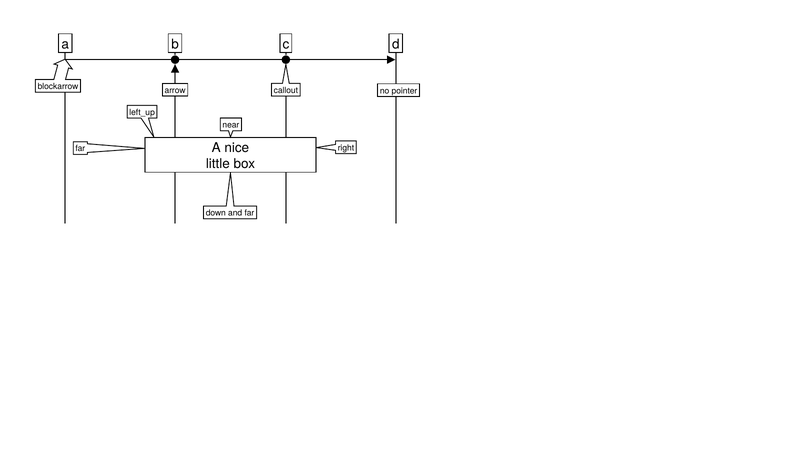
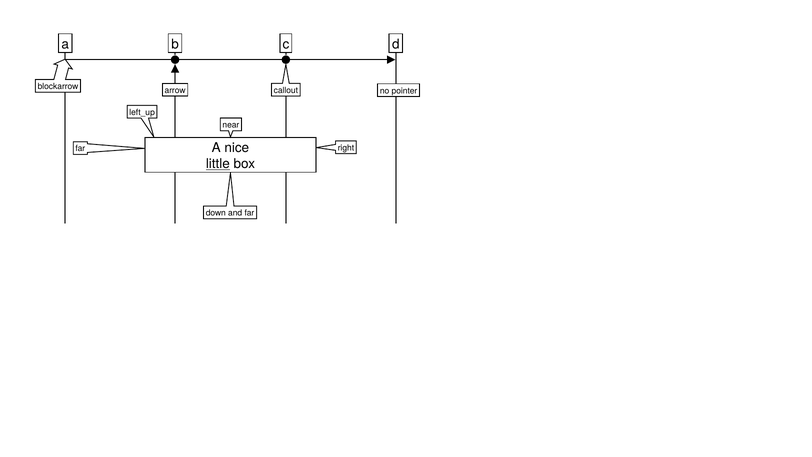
little underline: none -> present
